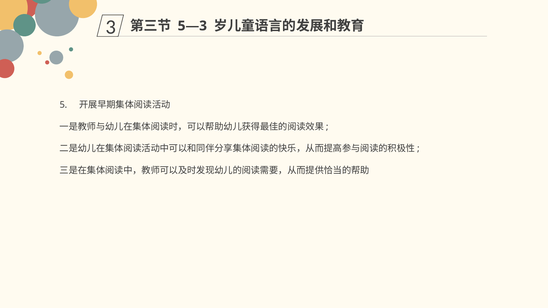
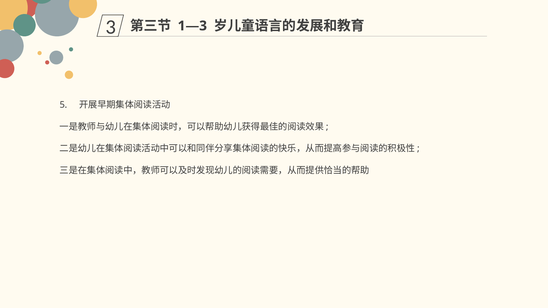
5—3: 5—3 -> 1—3
